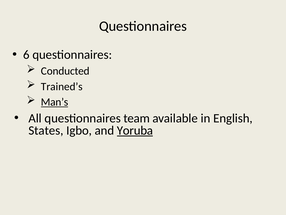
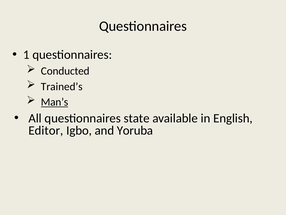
6: 6 -> 1
team: team -> state
States: States -> Editor
Yoruba underline: present -> none
